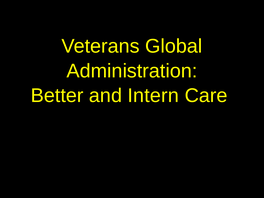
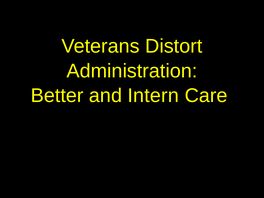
Global: Global -> Distort
